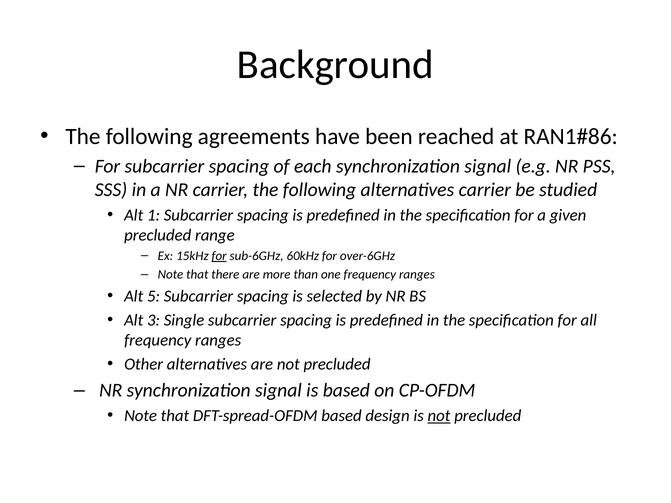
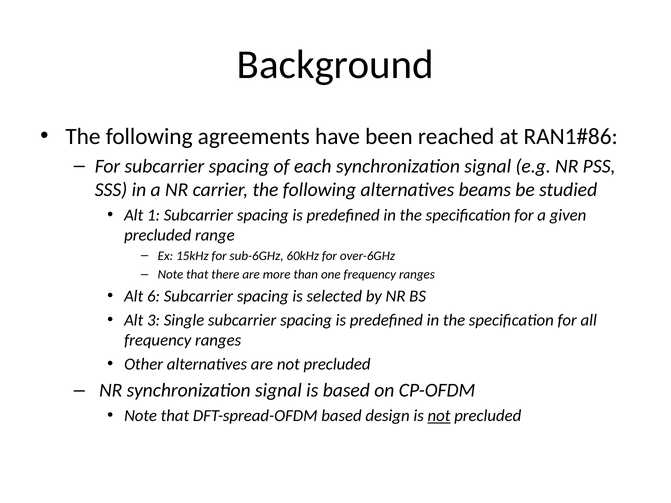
alternatives carrier: carrier -> beams
for at (219, 256) underline: present -> none
5: 5 -> 6
